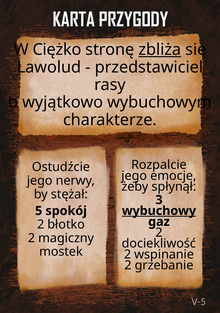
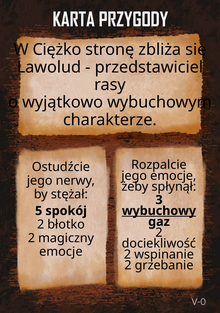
zbliża underline: present -> none
mostek at (61, 251): mostek -> emocje
V-5: V-5 -> V-0
